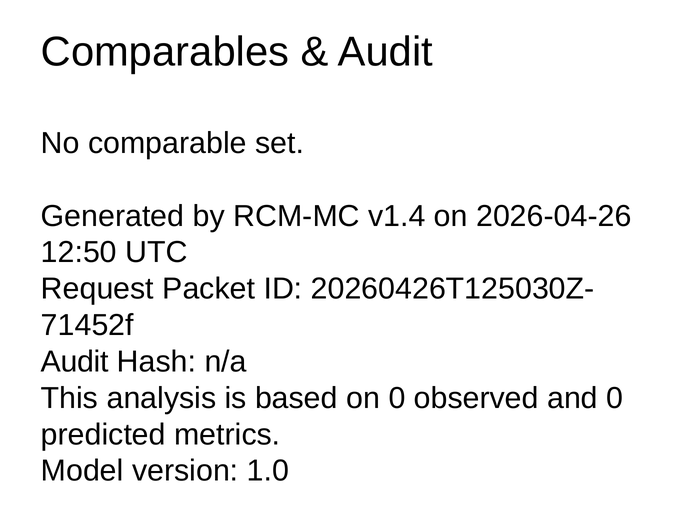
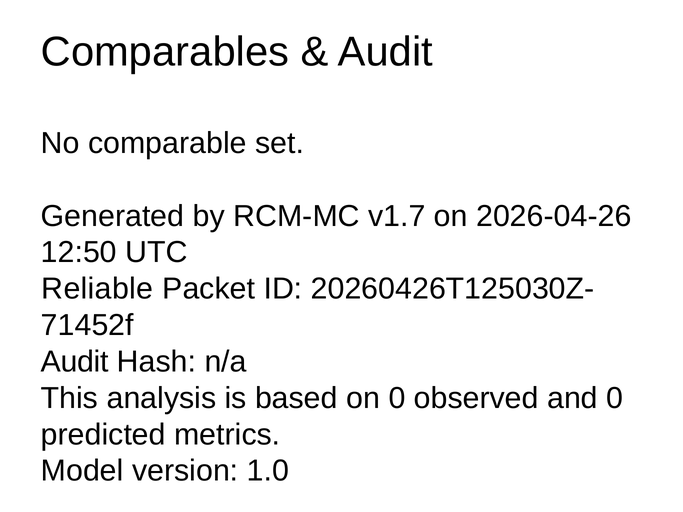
v1.4: v1.4 -> v1.7
Request: Request -> Reliable
